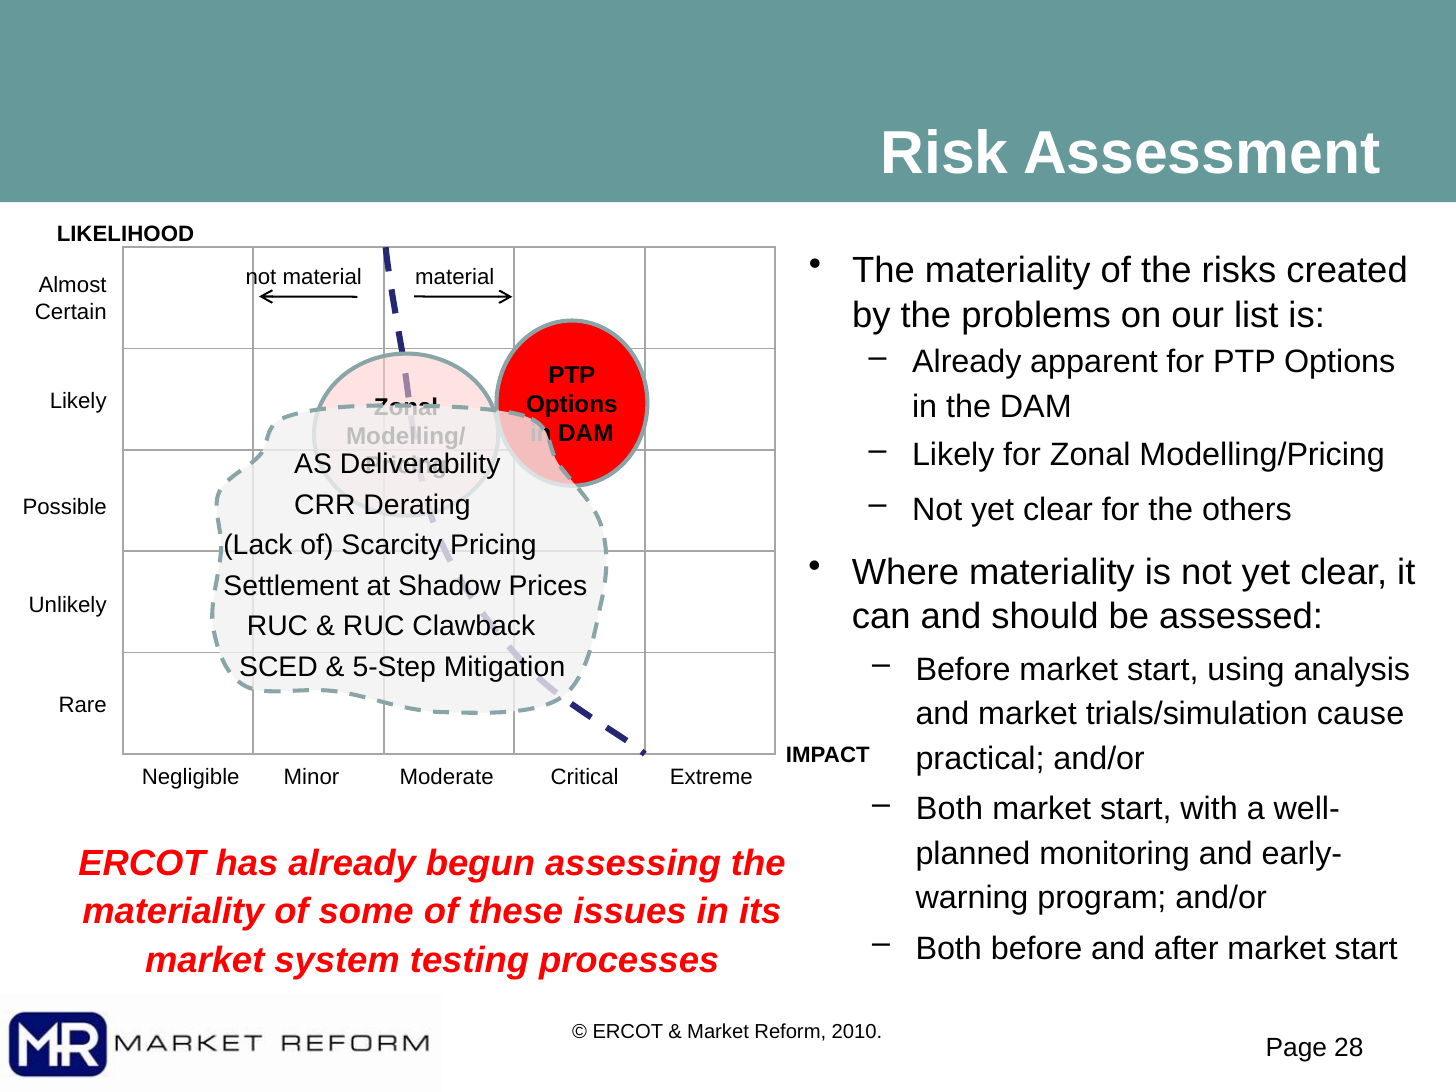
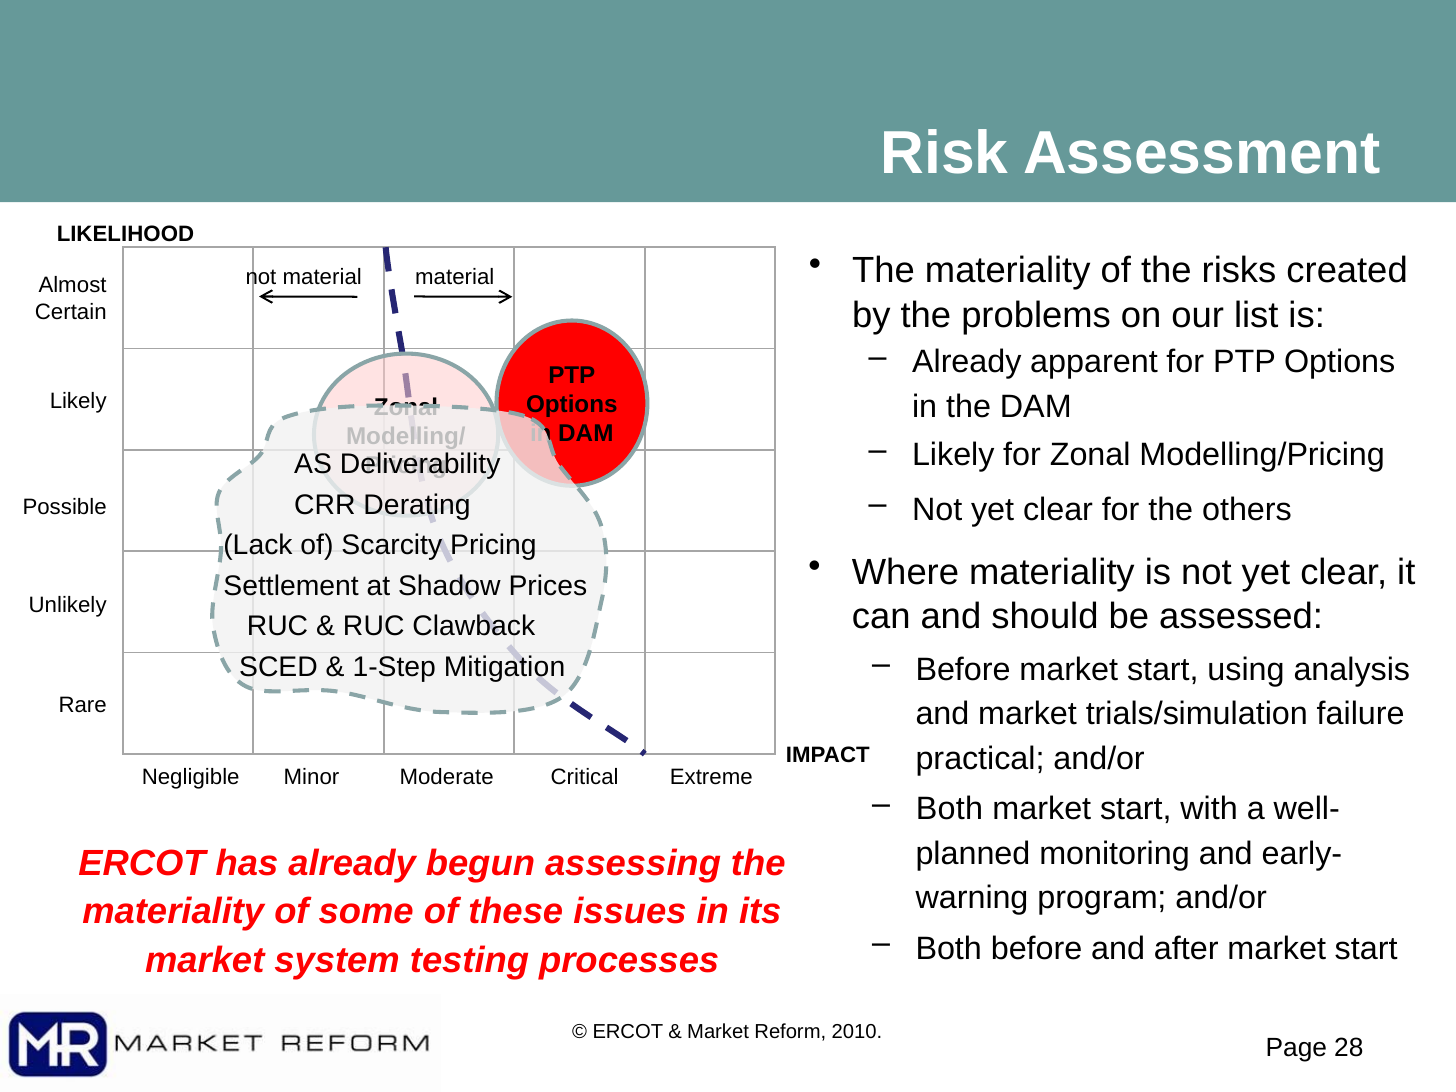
5-Step: 5-Step -> 1-Step
cause: cause -> failure
